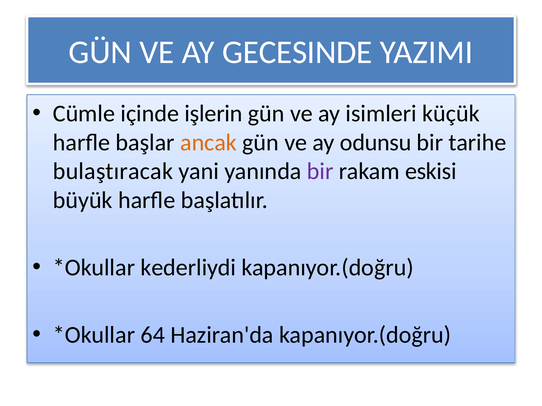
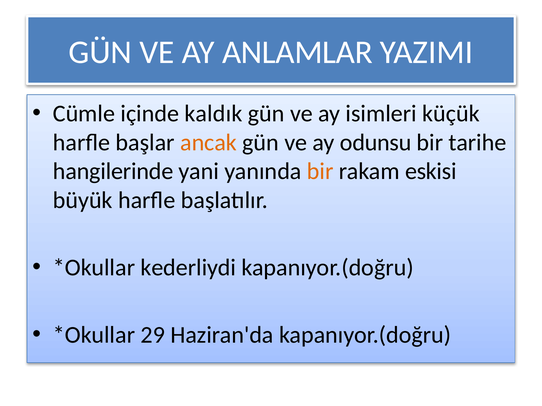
GECESINDE: GECESINDE -> ANLAMLAR
işlerin: işlerin -> kaldık
bulaştıracak: bulaştıracak -> hangilerinde
bir at (320, 172) colour: purple -> orange
64: 64 -> 29
